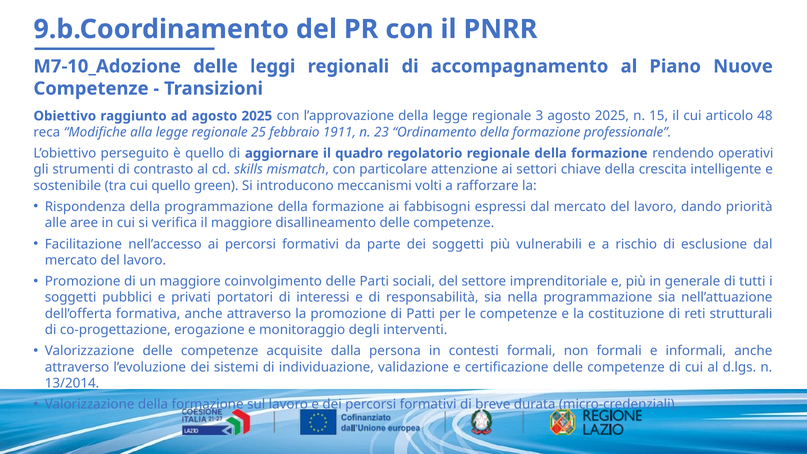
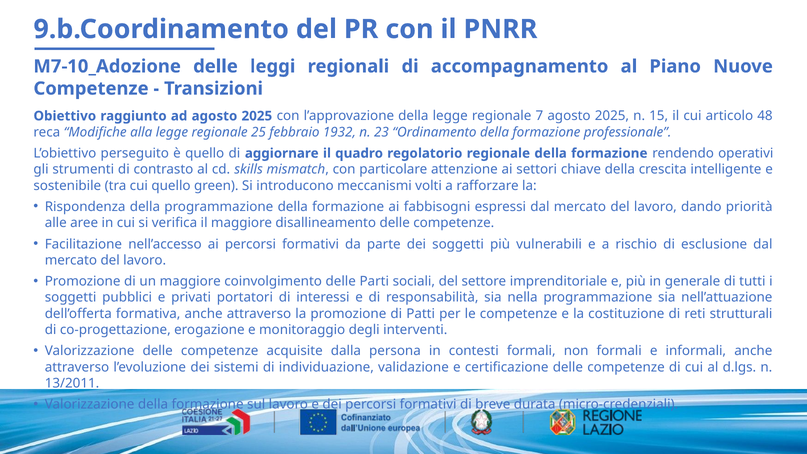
3: 3 -> 7
1911: 1911 -> 1932
13/2014: 13/2014 -> 13/2011
